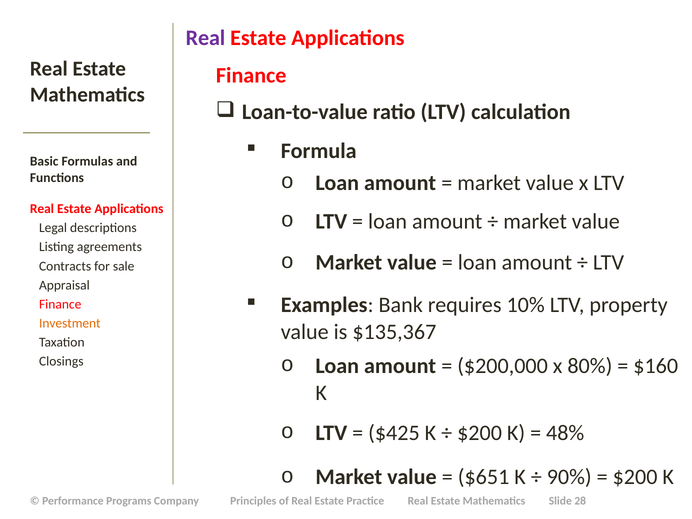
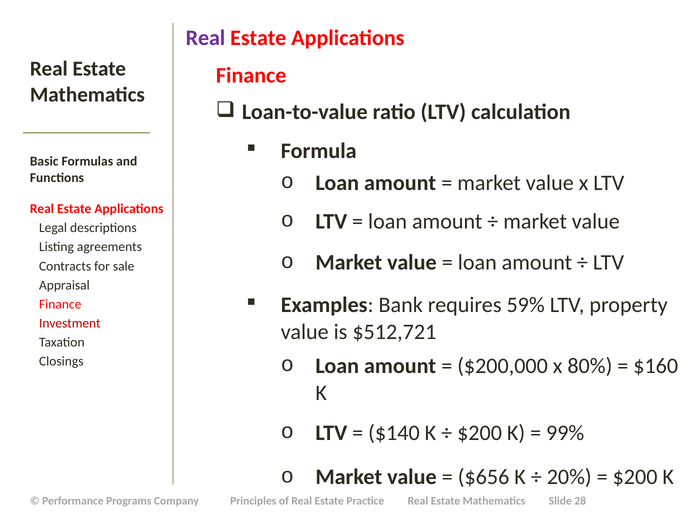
10%: 10% -> 59%
Investment colour: orange -> red
$135,367: $135,367 -> $512,721
$425: $425 -> $140
48%: 48% -> 99%
$651: $651 -> $656
90%: 90% -> 20%
